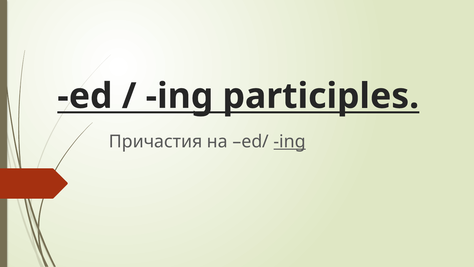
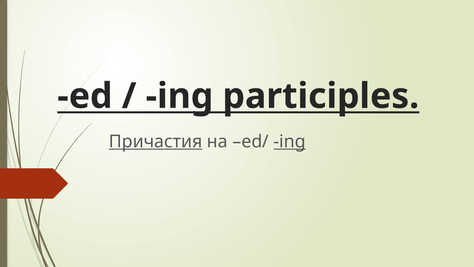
Причастия underline: none -> present
